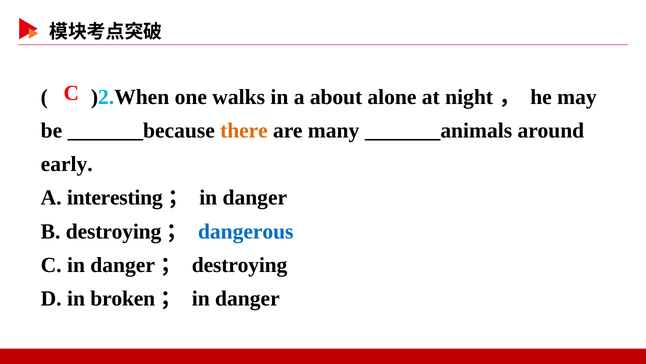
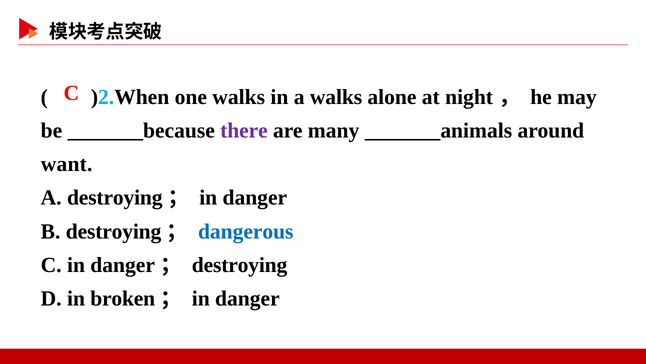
a about: about -> walks
there colour: orange -> purple
early: early -> want
A interesting: interesting -> destroying
